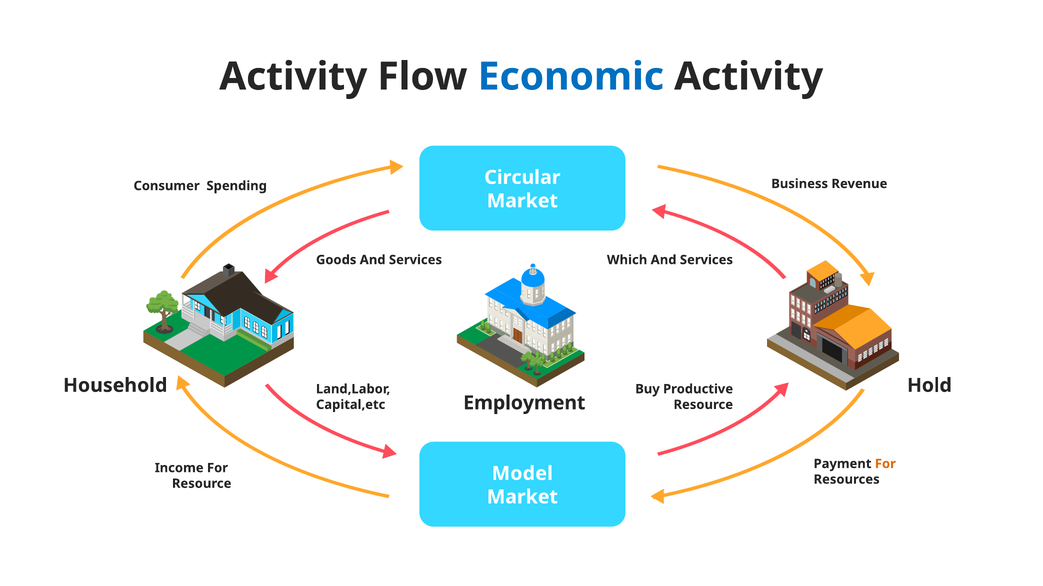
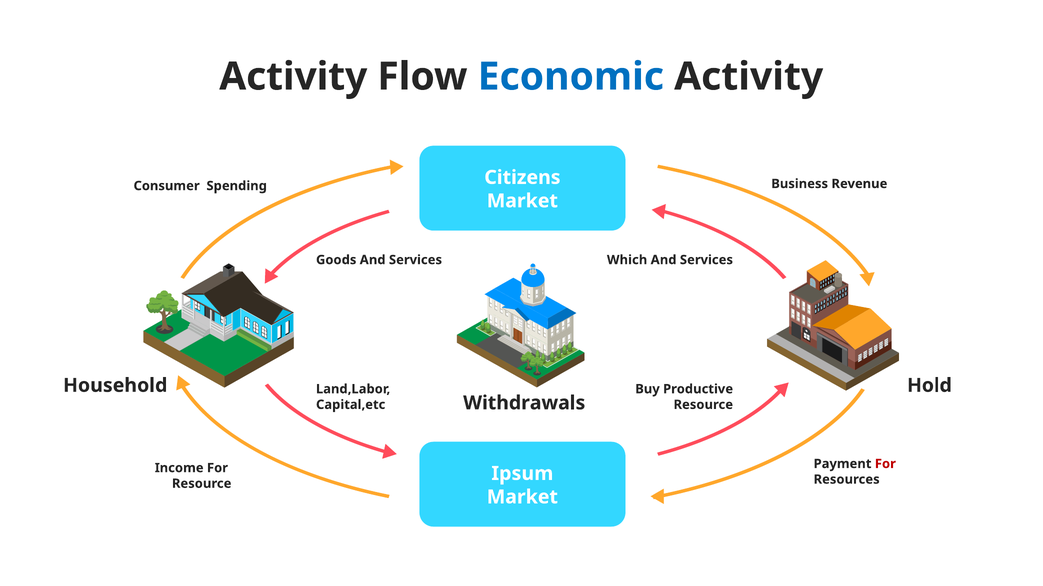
Circular: Circular -> Citizens
Employment: Employment -> Withdrawals
For at (885, 464) colour: orange -> red
Model: Model -> Ipsum
